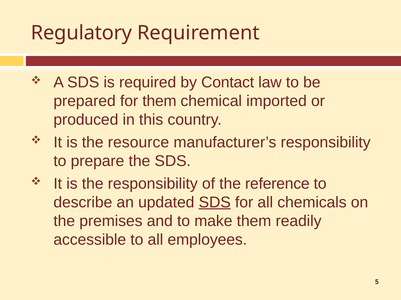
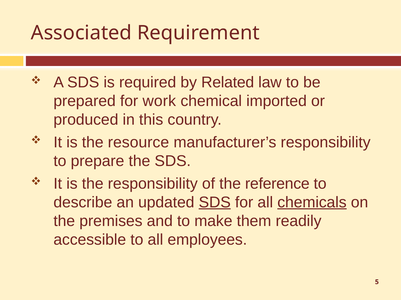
Regulatory: Regulatory -> Associated
Contact: Contact -> Related
for them: them -> work
chemicals underline: none -> present
